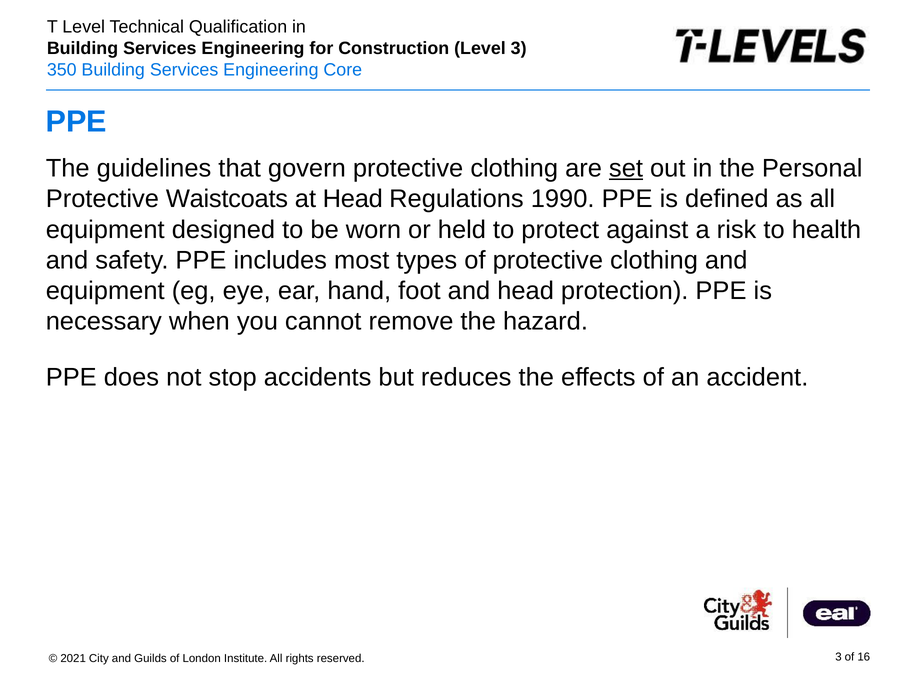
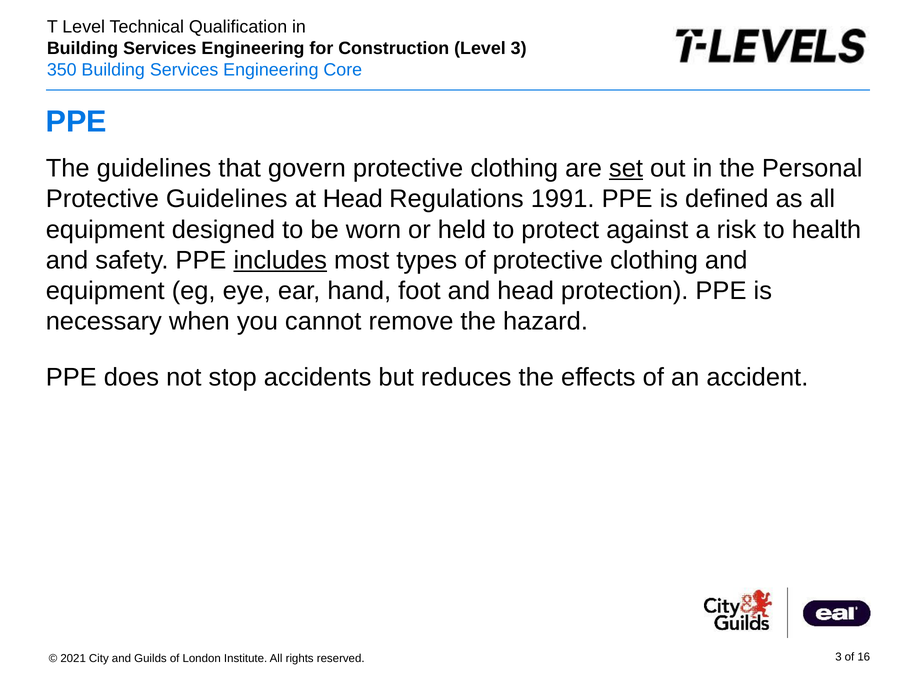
Protective Waistcoats: Waistcoats -> Guidelines
1990: 1990 -> 1991
includes underline: none -> present
